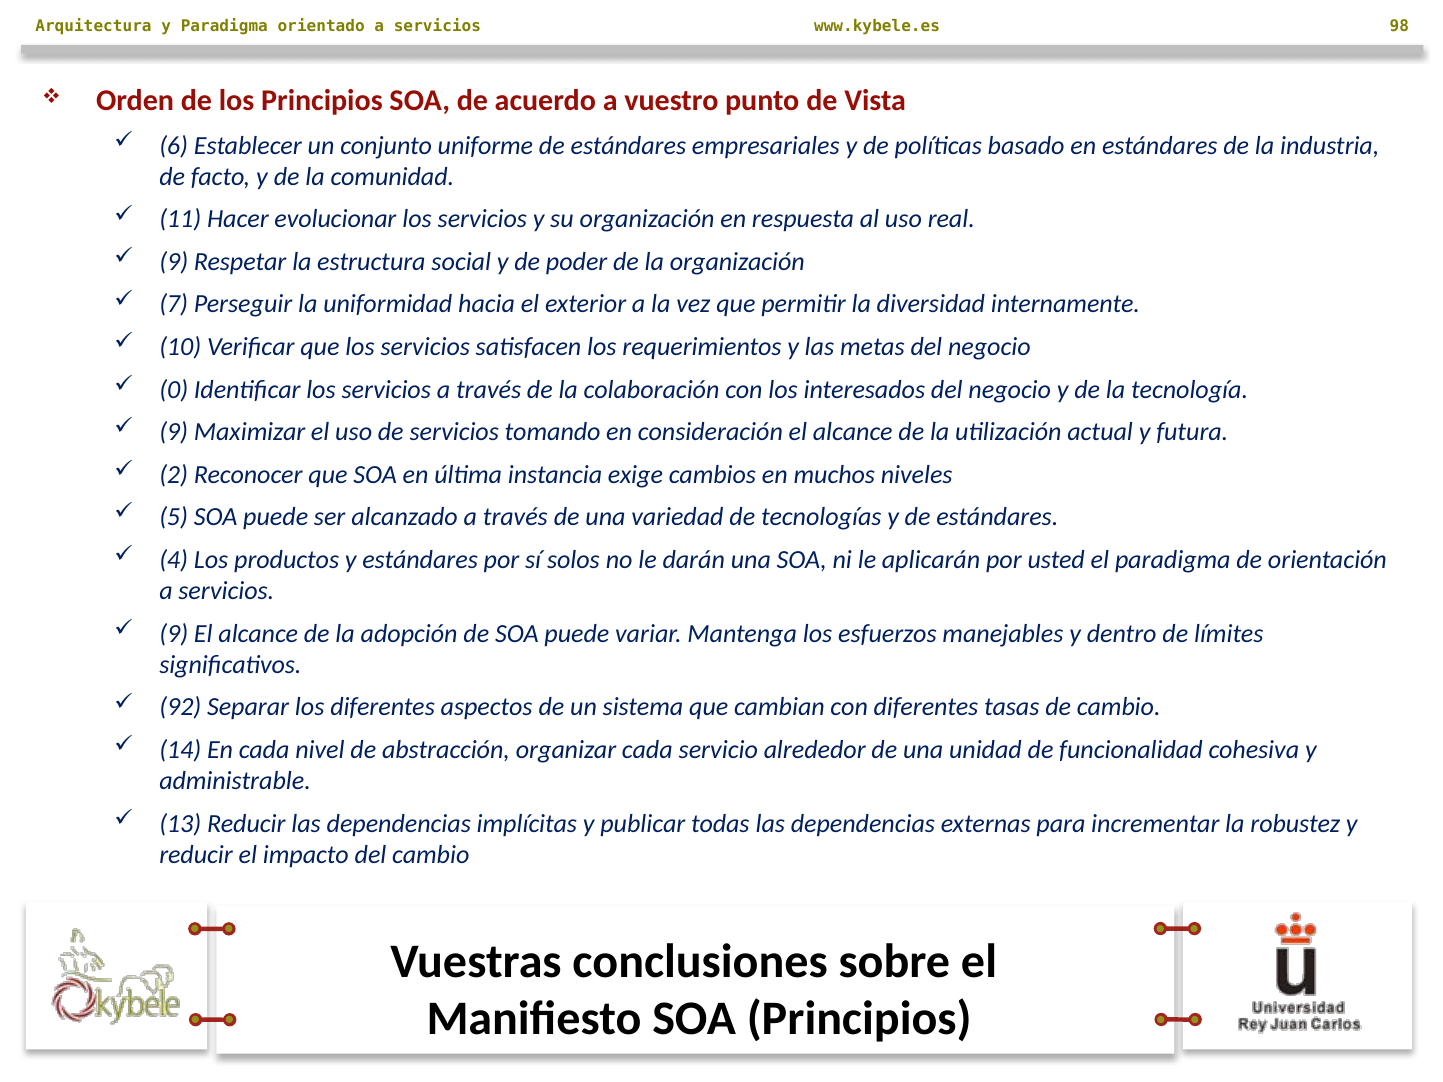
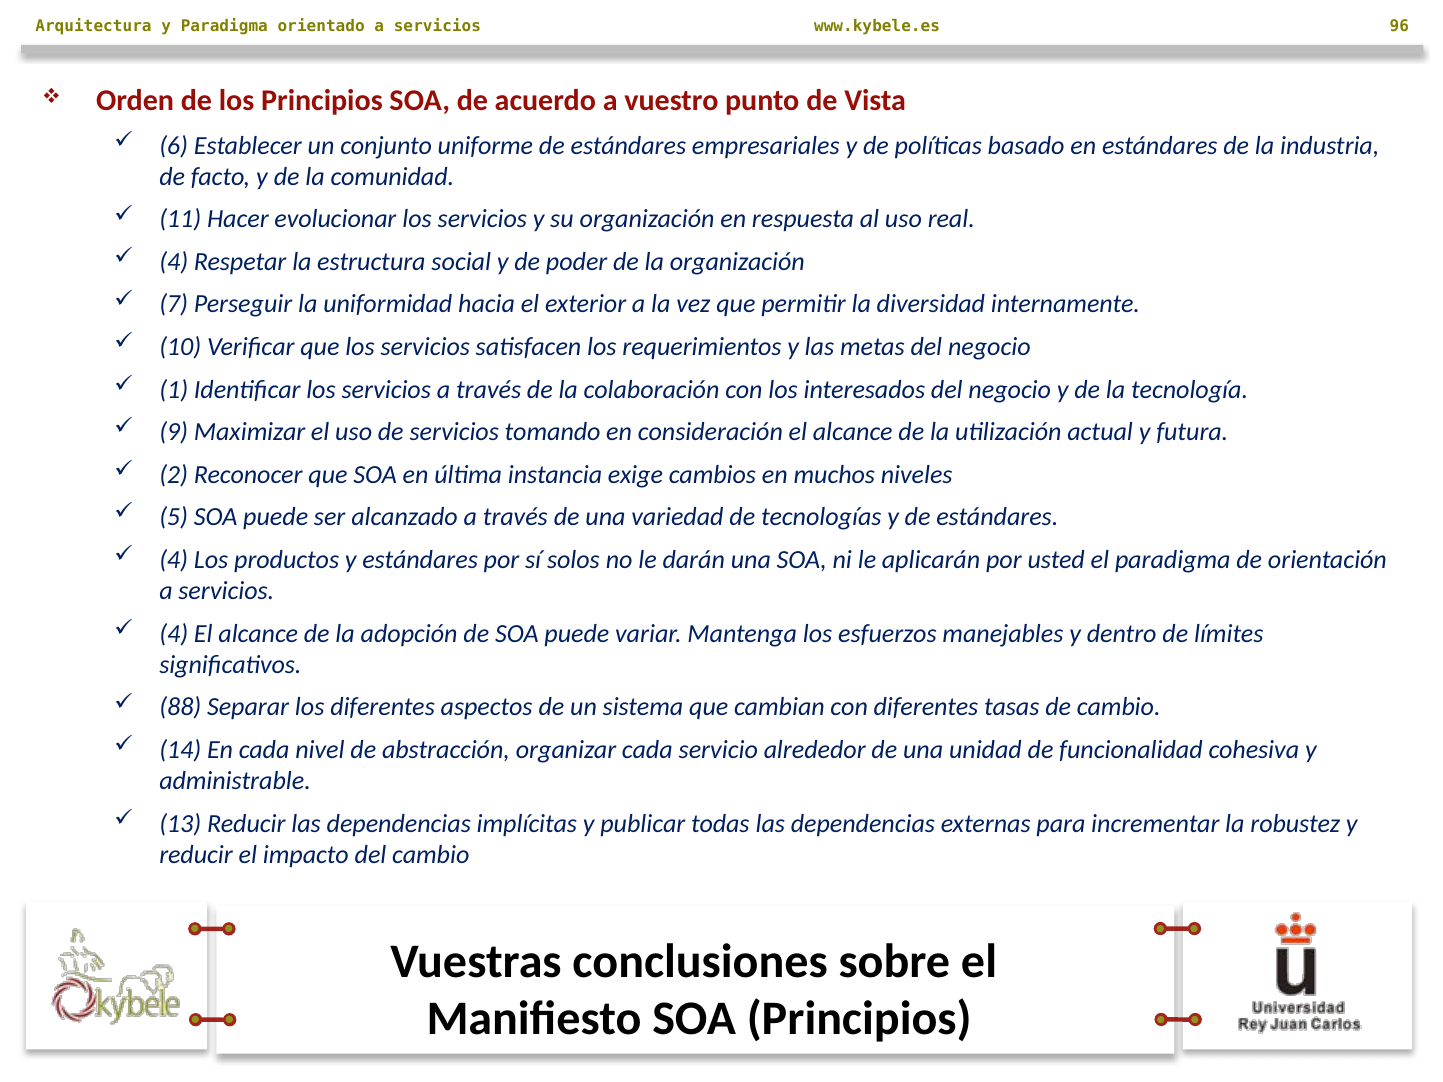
98: 98 -> 96
9 at (174, 262): 9 -> 4
0: 0 -> 1
9 at (174, 634): 9 -> 4
92: 92 -> 88
